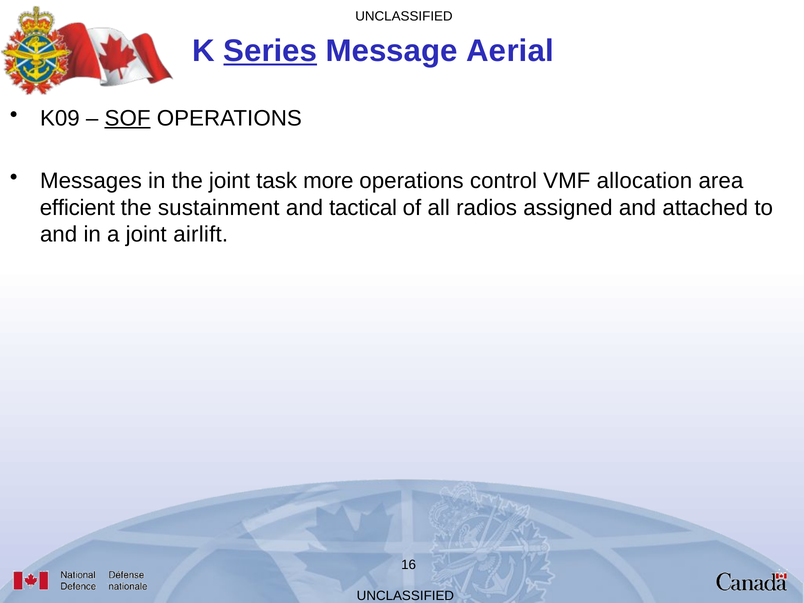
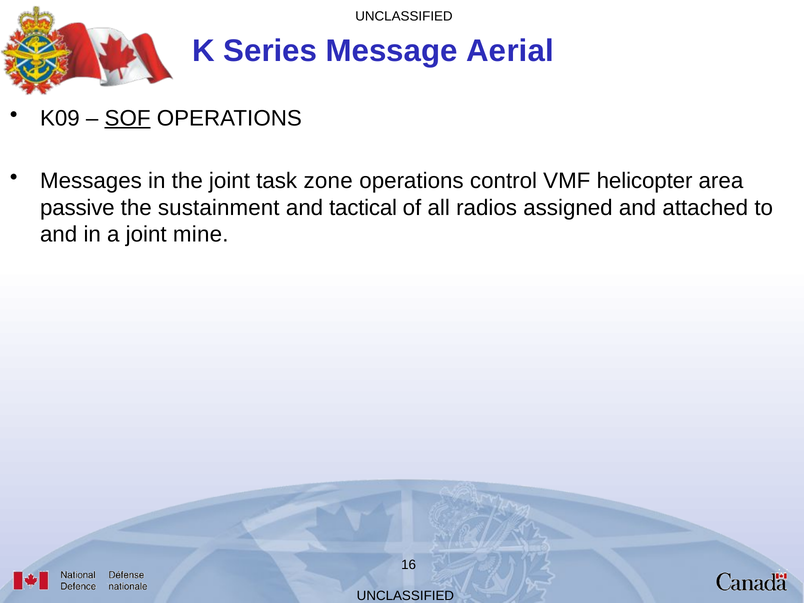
Series underline: present -> none
more: more -> zone
allocation: allocation -> helicopter
efficient: efficient -> passive
airlift: airlift -> mine
